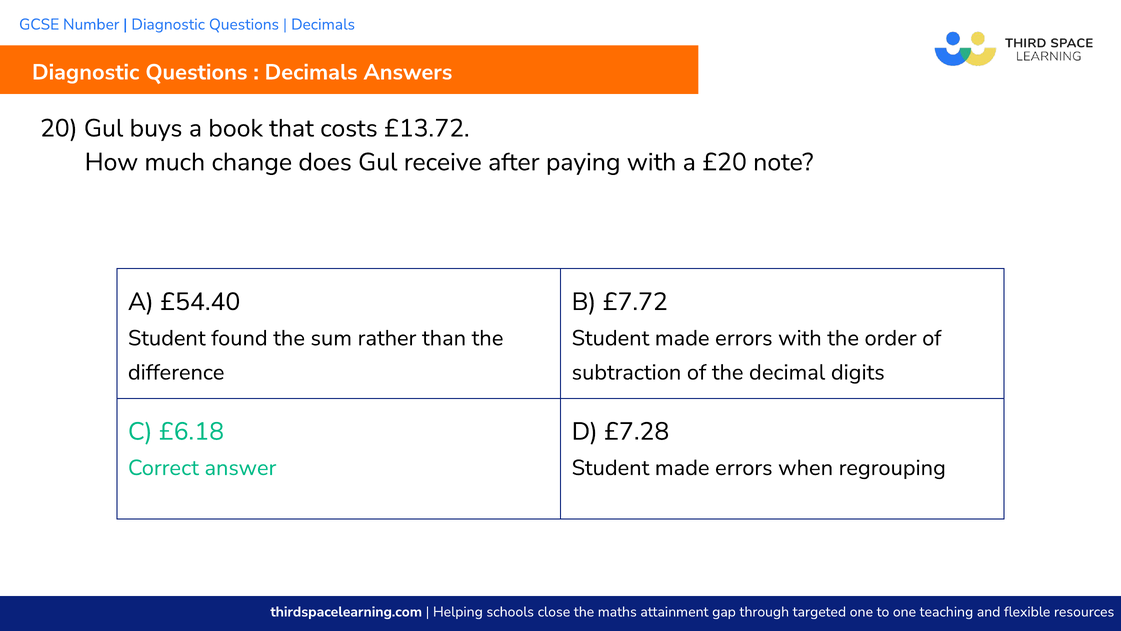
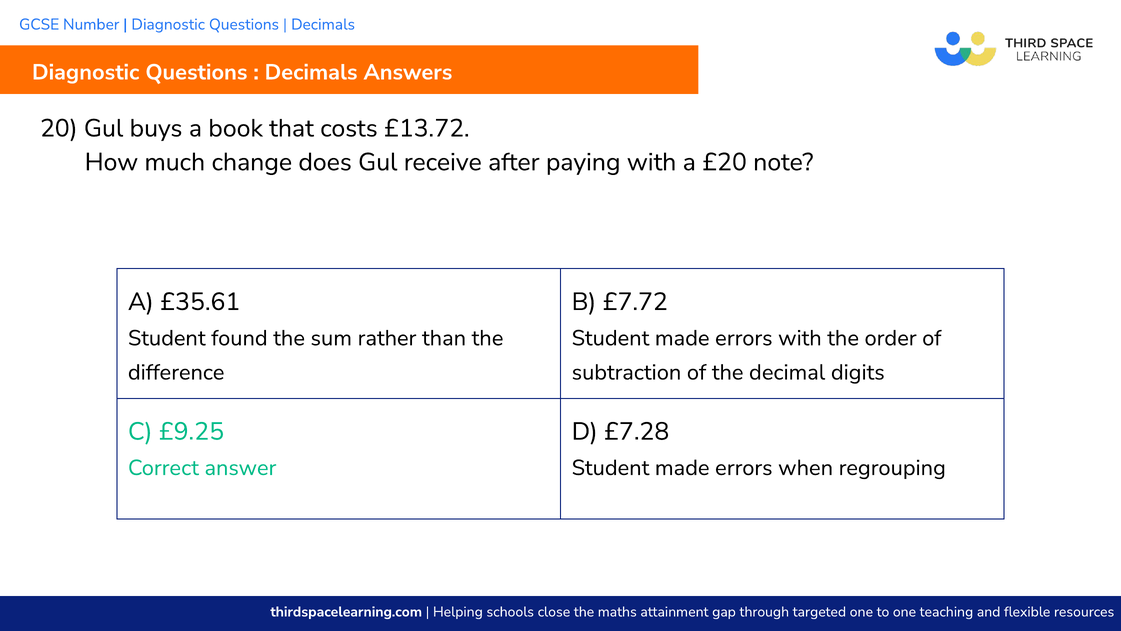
£54.40: £54.40 -> £35.61
£6.18: £6.18 -> £9.25
